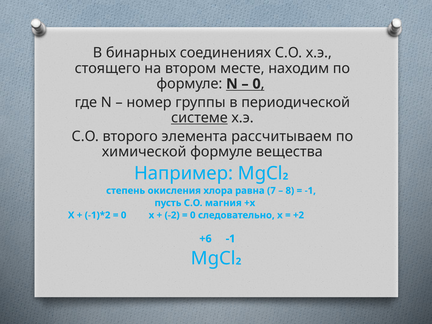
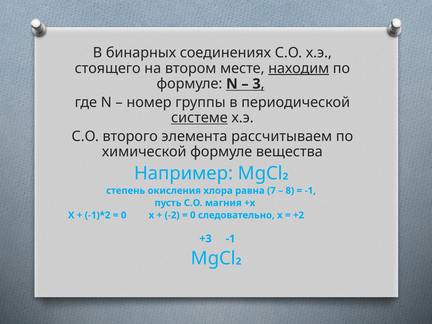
находим underline: none -> present
0 at (257, 84): 0 -> 3
+6: +6 -> +3
